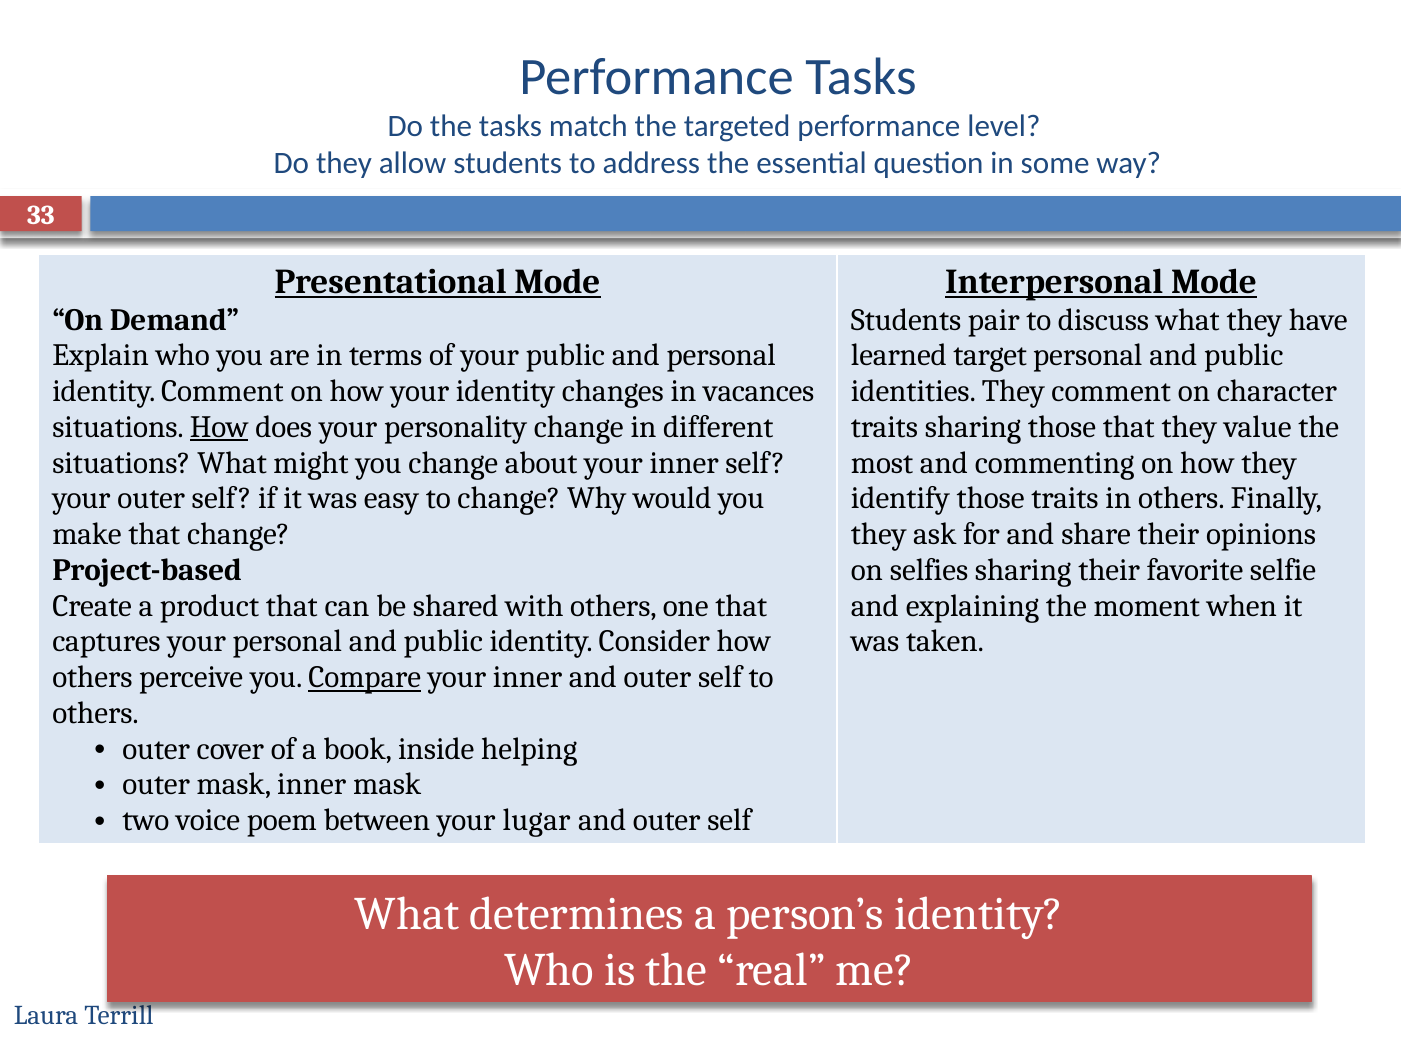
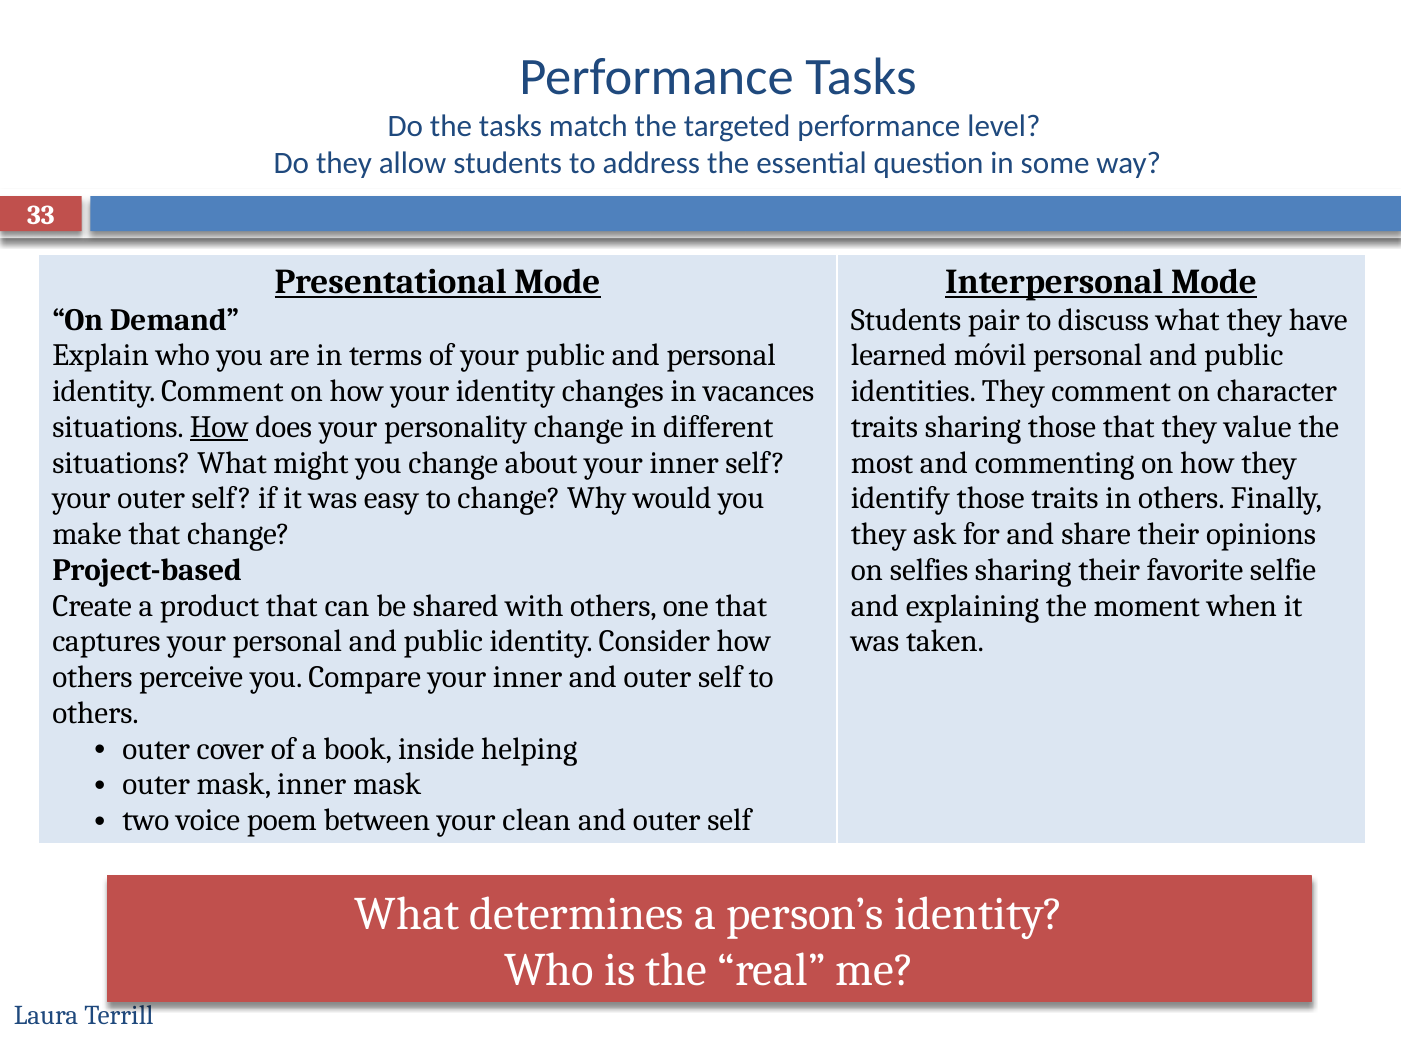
target: target -> móvil
Compare underline: present -> none
lugar: lugar -> clean
